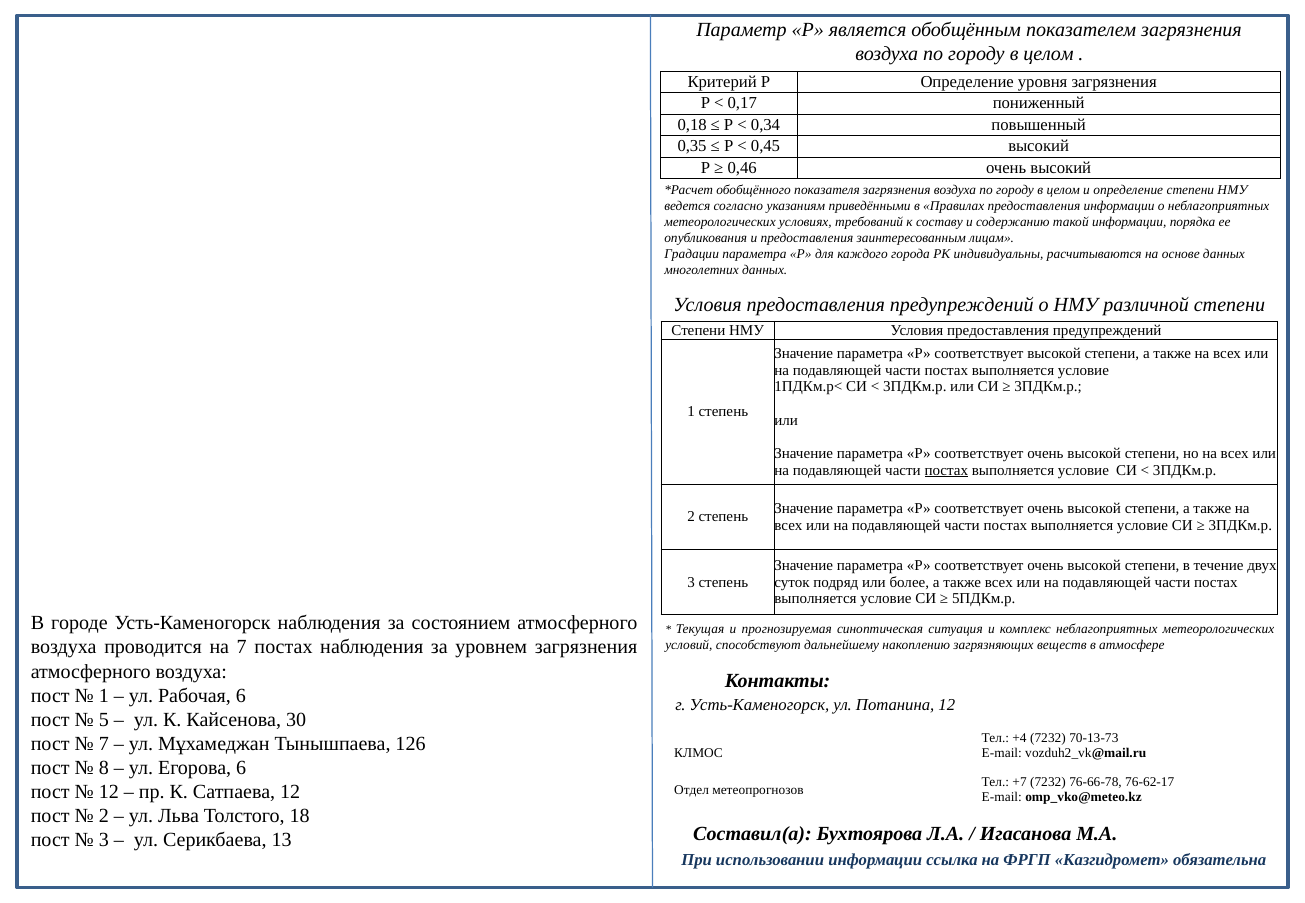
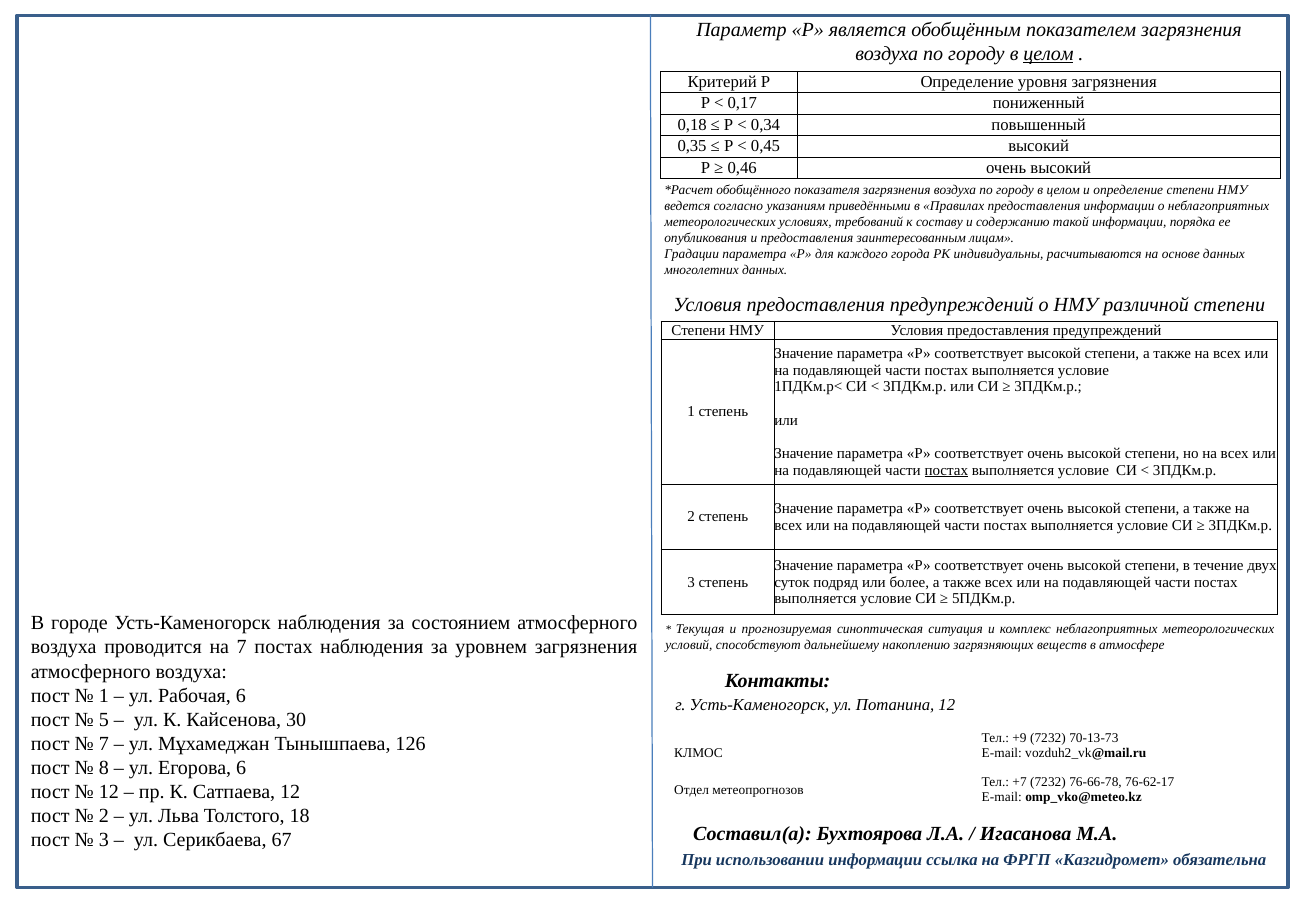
целом at (1048, 54) underline: none -> present
+4: +4 -> +9
13: 13 -> 67
